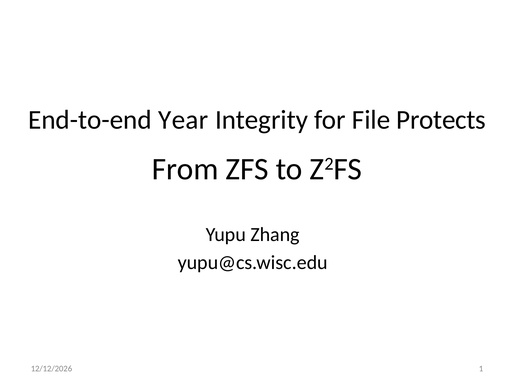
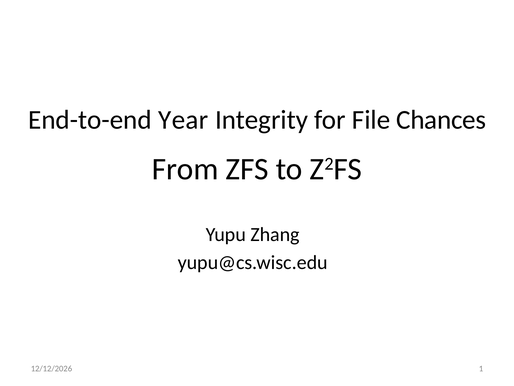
Protects: Protects -> Chances
